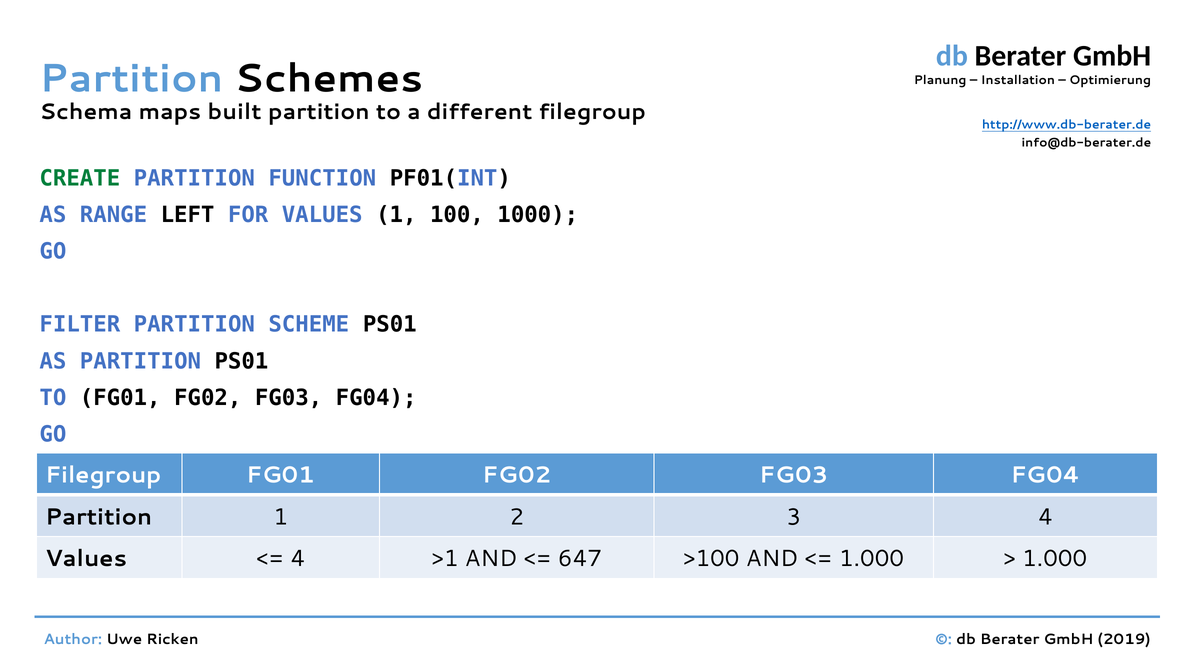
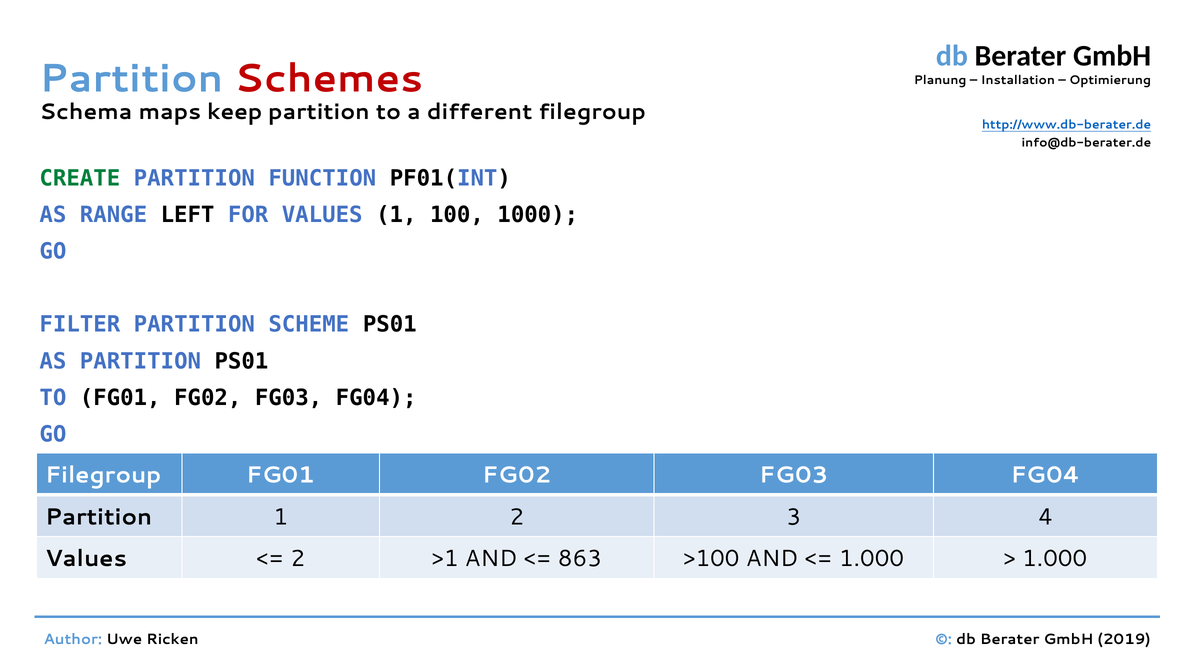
Schemes colour: black -> red
built: built -> keep
4 at (298, 559): 4 -> 2
647: 647 -> 863
